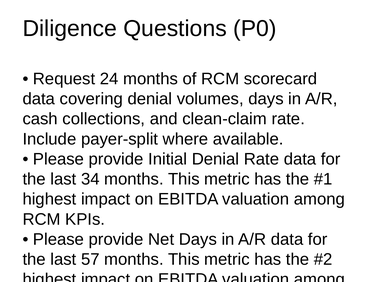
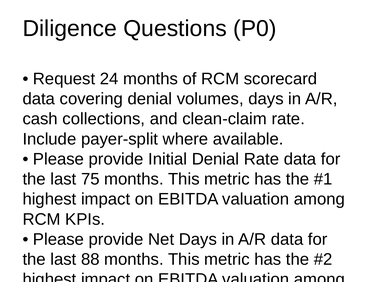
34: 34 -> 75
57: 57 -> 88
